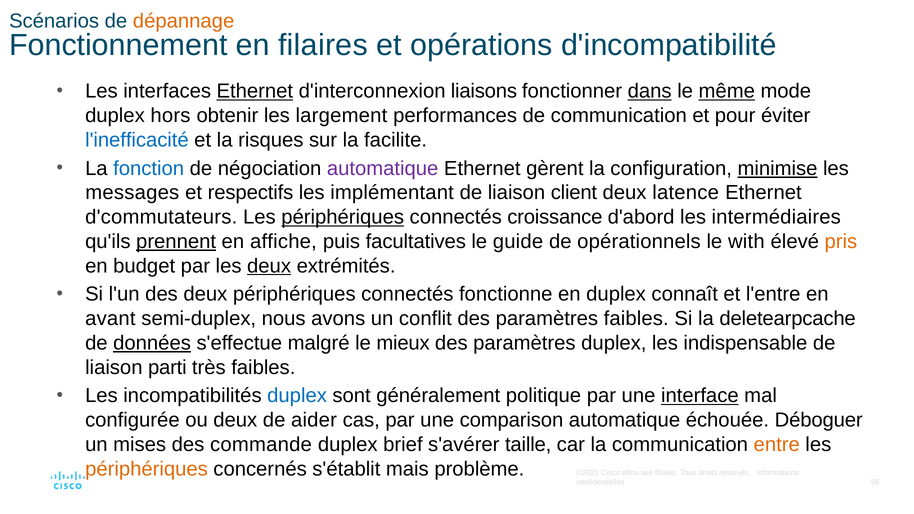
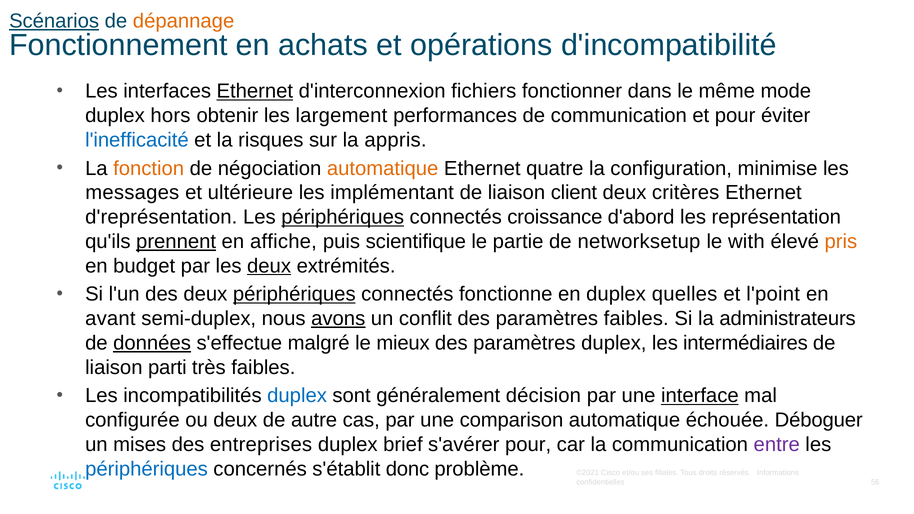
Scénarios underline: none -> present
filaires: filaires -> achats
liaisons: liaisons -> fichiers
dans underline: present -> none
même underline: present -> none
facilite: facilite -> appris
fonction colour: blue -> orange
automatique at (383, 168) colour: purple -> orange
gèrent: gèrent -> quatre
minimise underline: present -> none
respectifs: respectifs -> ultérieure
latence: latence -> critères
d'commutateurs: d'commutateurs -> d'représentation
intermédiaires: intermédiaires -> représentation
facultatives: facultatives -> scientifique
guide: guide -> partie
opérationnels: opérationnels -> networksetup
périphériques at (294, 294) underline: none -> present
connaît: connaît -> quelles
l'entre: l'entre -> l'point
avons underline: none -> present
deletearpcache: deletearpcache -> administrateurs
indispensable: indispensable -> intermédiaires
politique: politique -> décision
aider: aider -> autre
commande: commande -> entreprises
s'avérer taille: taille -> pour
entre colour: orange -> purple
périphériques at (146, 469) colour: orange -> blue
mais: mais -> donc
